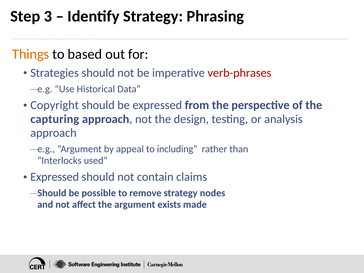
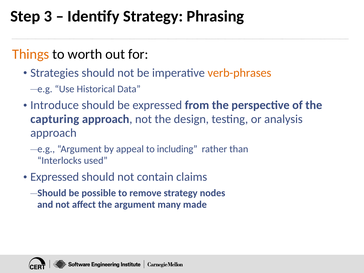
based: based -> worth
verb-phrases colour: red -> orange
Copyright: Copyright -> Introduce
exists: exists -> many
